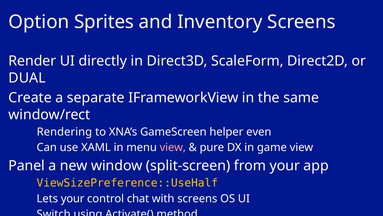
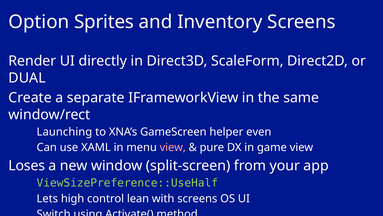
Rendering: Rendering -> Launching
Panel: Panel -> Loses
ViewSizePreference::UseHalf colour: yellow -> light green
Lets your: your -> high
chat: chat -> lean
